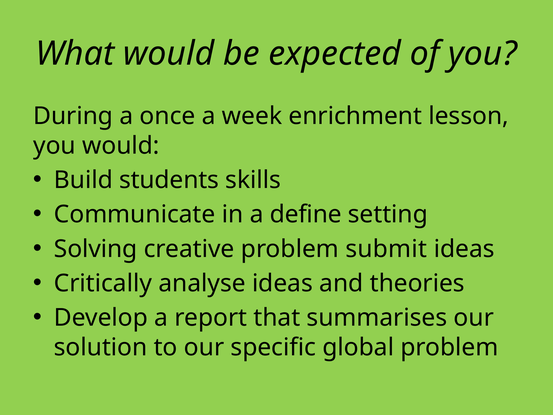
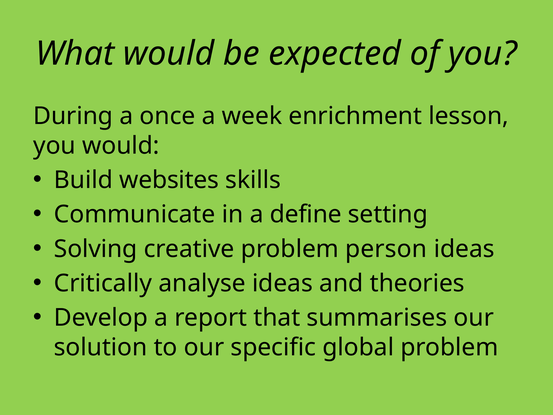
students: students -> websites
submit: submit -> person
